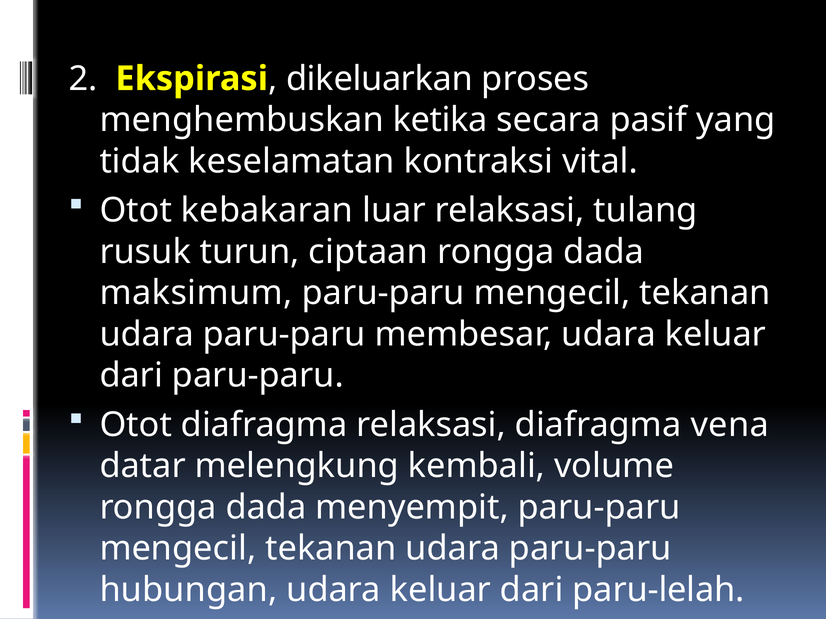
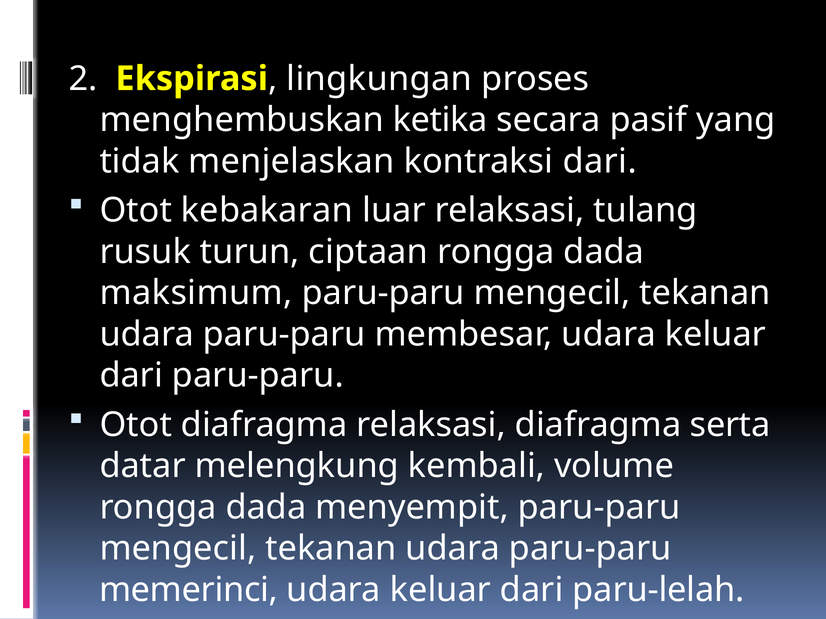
dikeluarkan: dikeluarkan -> lingkungan
keselamatan: keselamatan -> menjelaskan
kontraksi vital: vital -> dari
vena: vena -> serta
hubungan: hubungan -> memerinci
